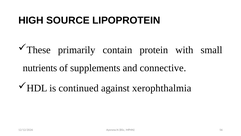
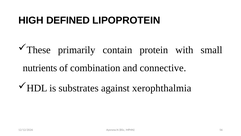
SOURCE: SOURCE -> DEFINED
supplements: supplements -> combination
continued: continued -> substrates
